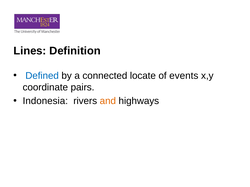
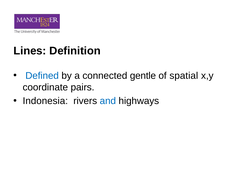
locate: locate -> gentle
events: events -> spatial
and colour: orange -> blue
